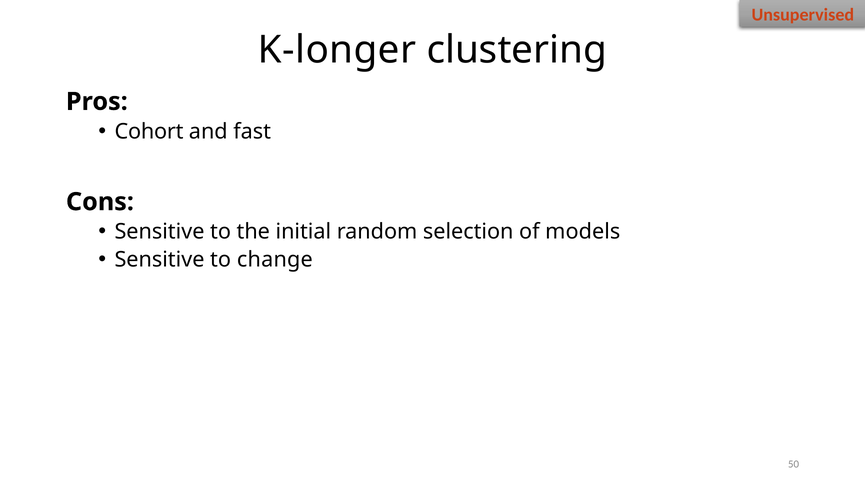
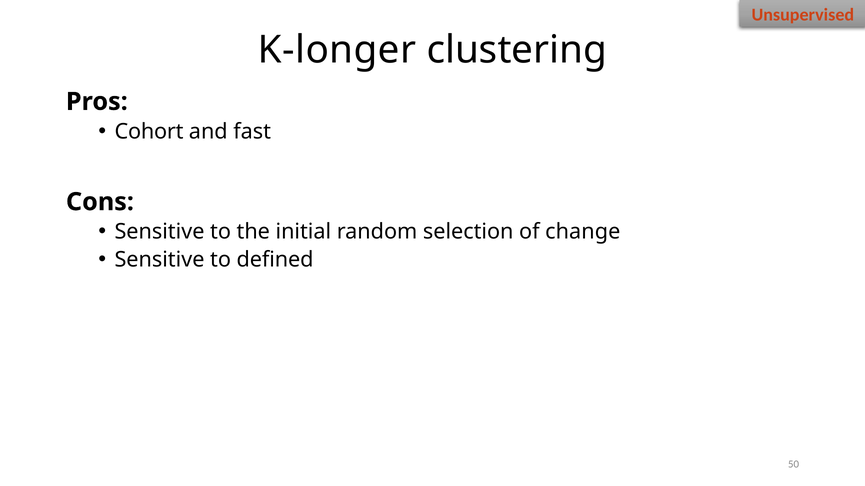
models: models -> change
change: change -> defined
